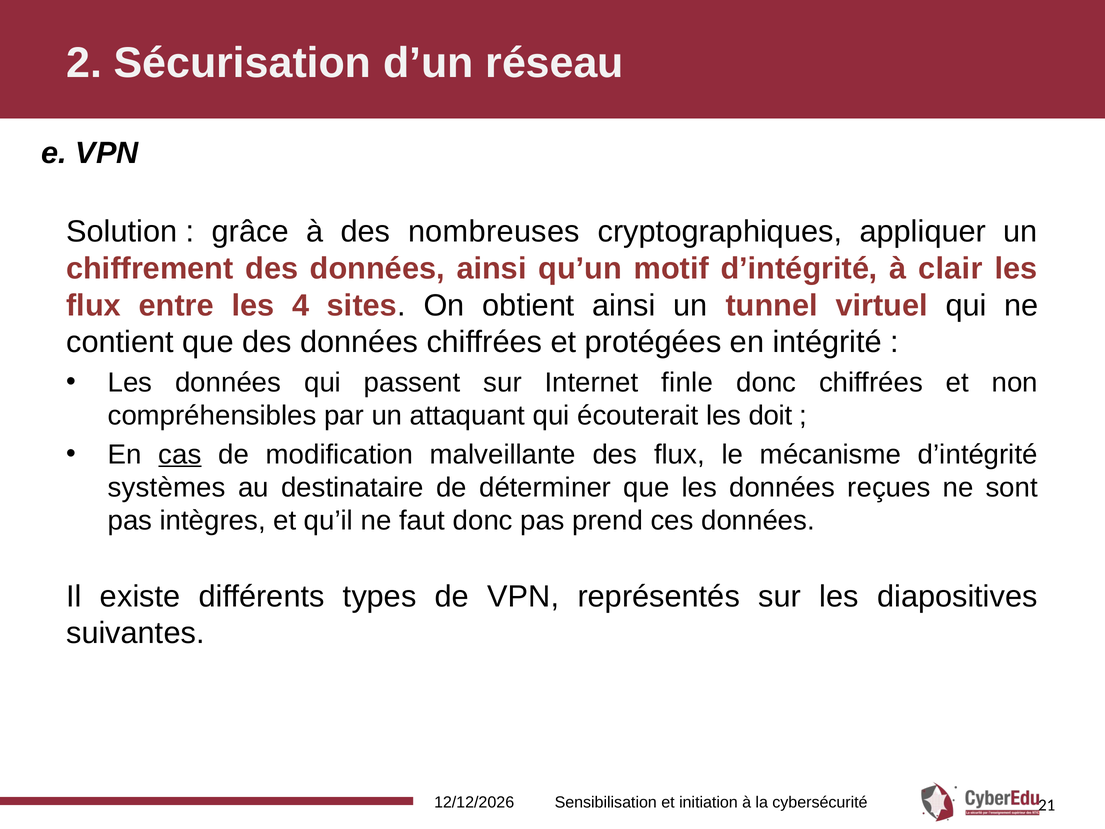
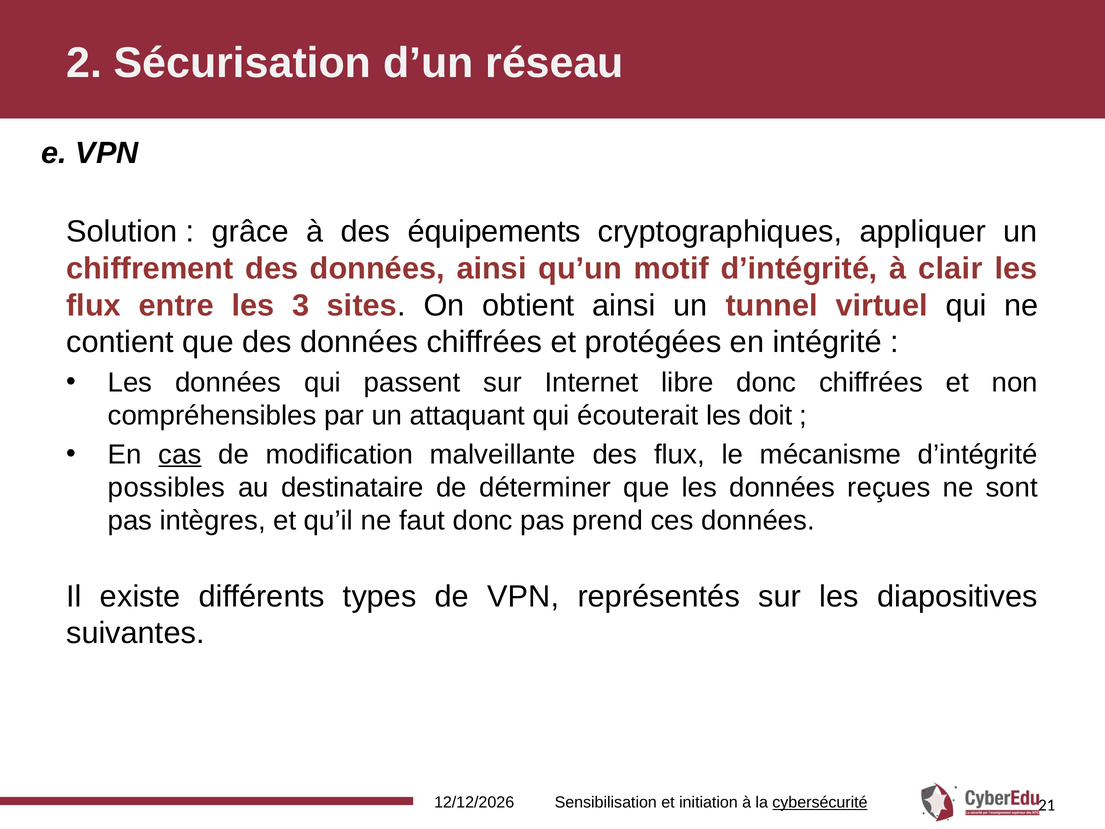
nombreuses: nombreuses -> équipements
4: 4 -> 3
finle: finle -> libre
systèmes: systèmes -> possibles
cybersécurité underline: none -> present
